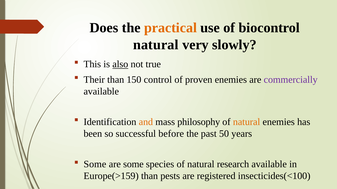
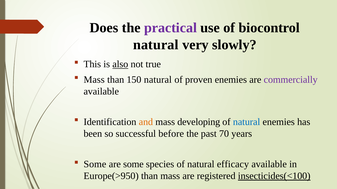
practical colour: orange -> purple
Their at (94, 80): Their -> Mass
150 control: control -> natural
philosophy: philosophy -> developing
natural at (247, 122) colour: orange -> blue
50: 50 -> 70
research: research -> efficacy
Europe(>159: Europe(>159 -> Europe(>950
than pests: pests -> mass
insecticides(<100 underline: none -> present
